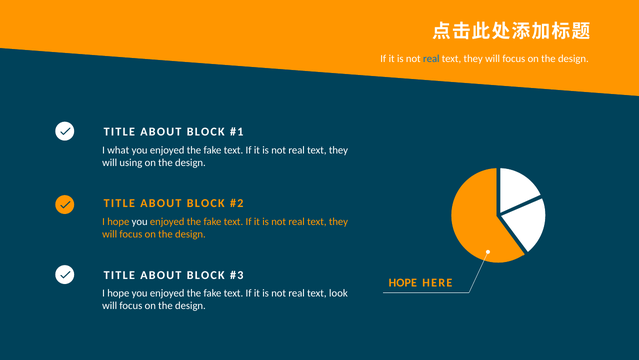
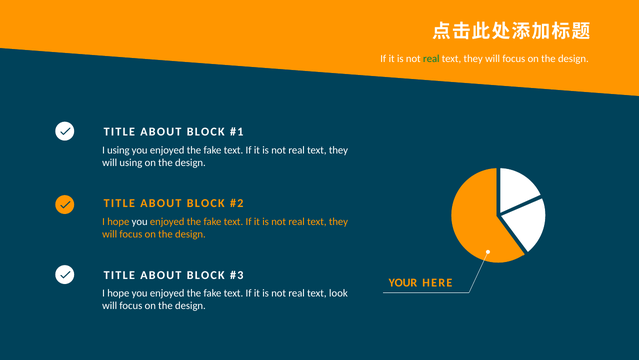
real at (431, 59) colour: blue -> green
I what: what -> using
HOPE at (403, 282): HOPE -> YOUR
